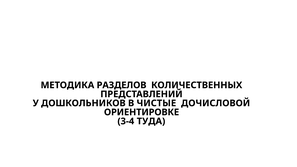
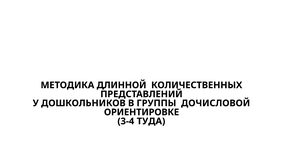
РАЗДЕЛОВ: РАЗДЕЛОВ -> ДЛИННОЙ
ЧИСТЫЕ: ЧИСТЫЕ -> ГРУППЫ
